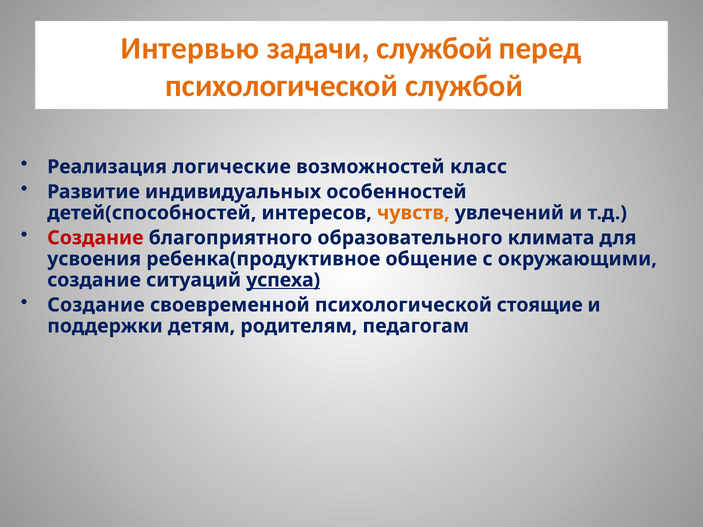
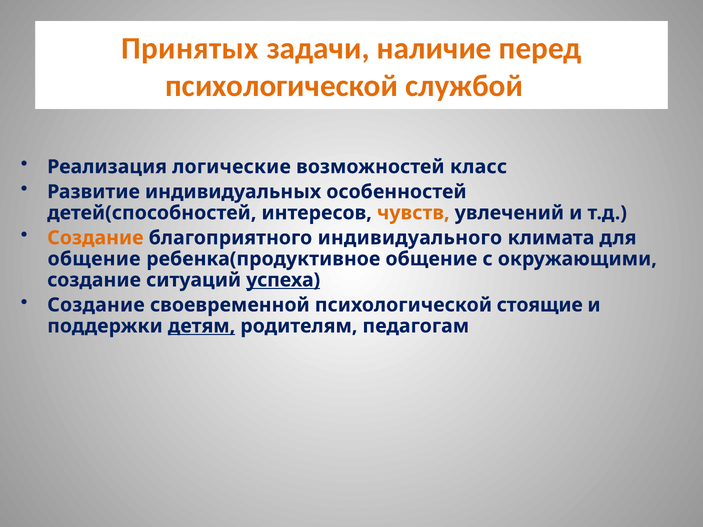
Интервью: Интервью -> Принятых
задачи службой: службой -> наличие
Создание at (95, 238) colour: red -> orange
образовательного: образовательного -> индивидуального
усвоения at (94, 259): усвоения -> общение
детям underline: none -> present
